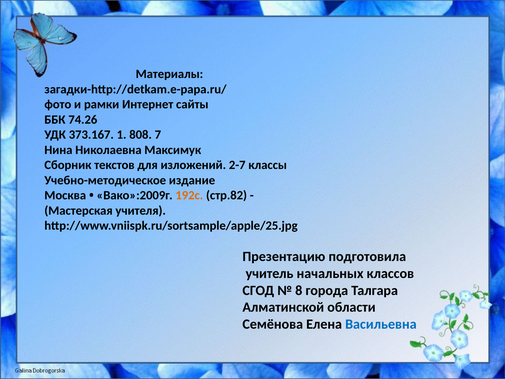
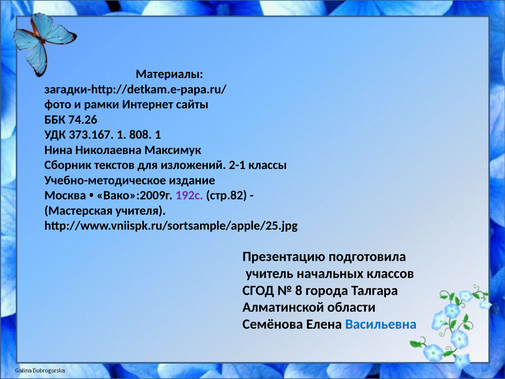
808 7: 7 -> 1
2-7: 2-7 -> 2-1
192с colour: orange -> purple
